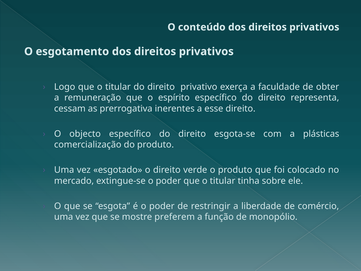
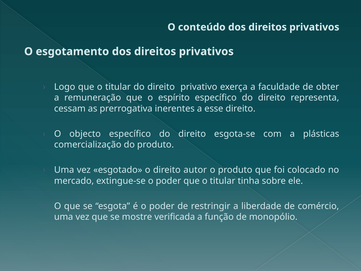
verde: verde -> autor
preferem: preferem -> verificada
